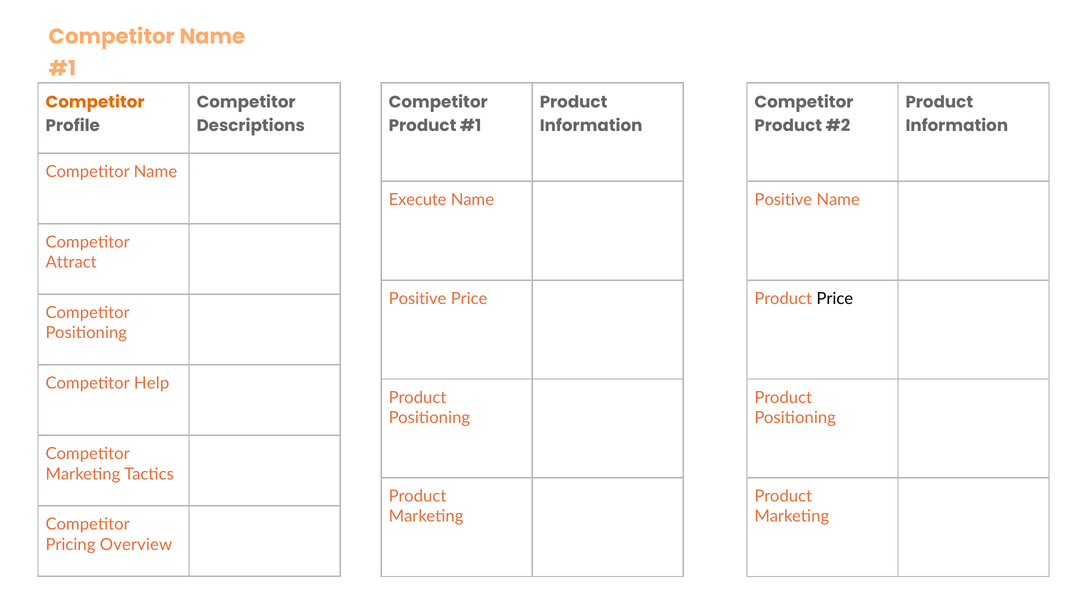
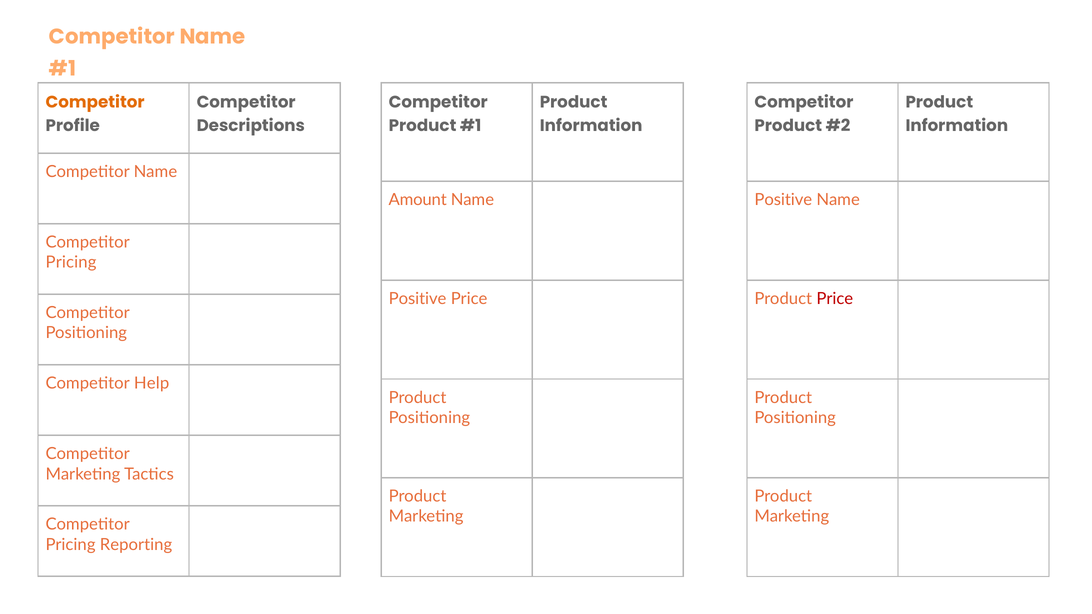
Execute: Execute -> Amount
Attract at (71, 263): Attract -> Pricing
Price at (835, 299) colour: black -> red
Overview: Overview -> Reporting
